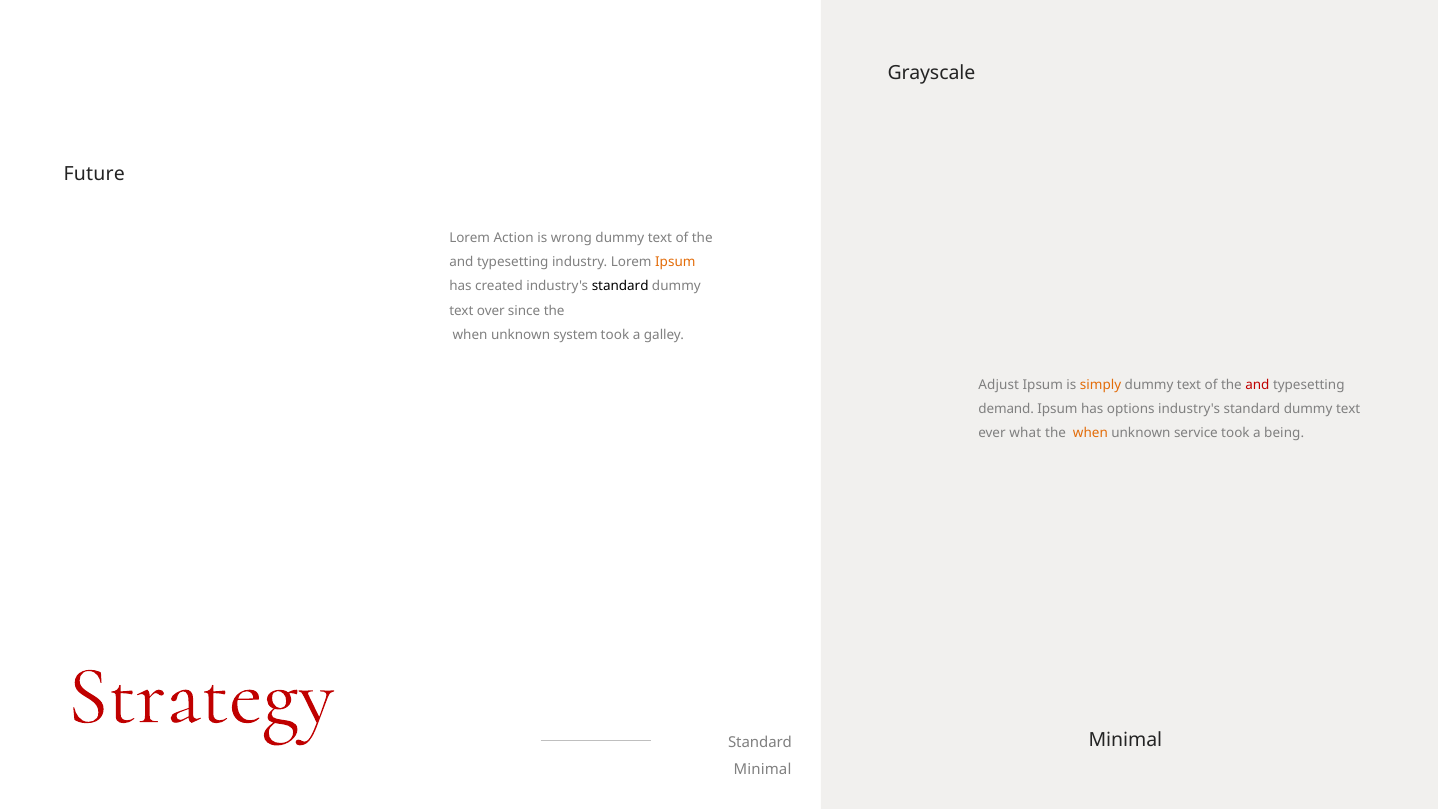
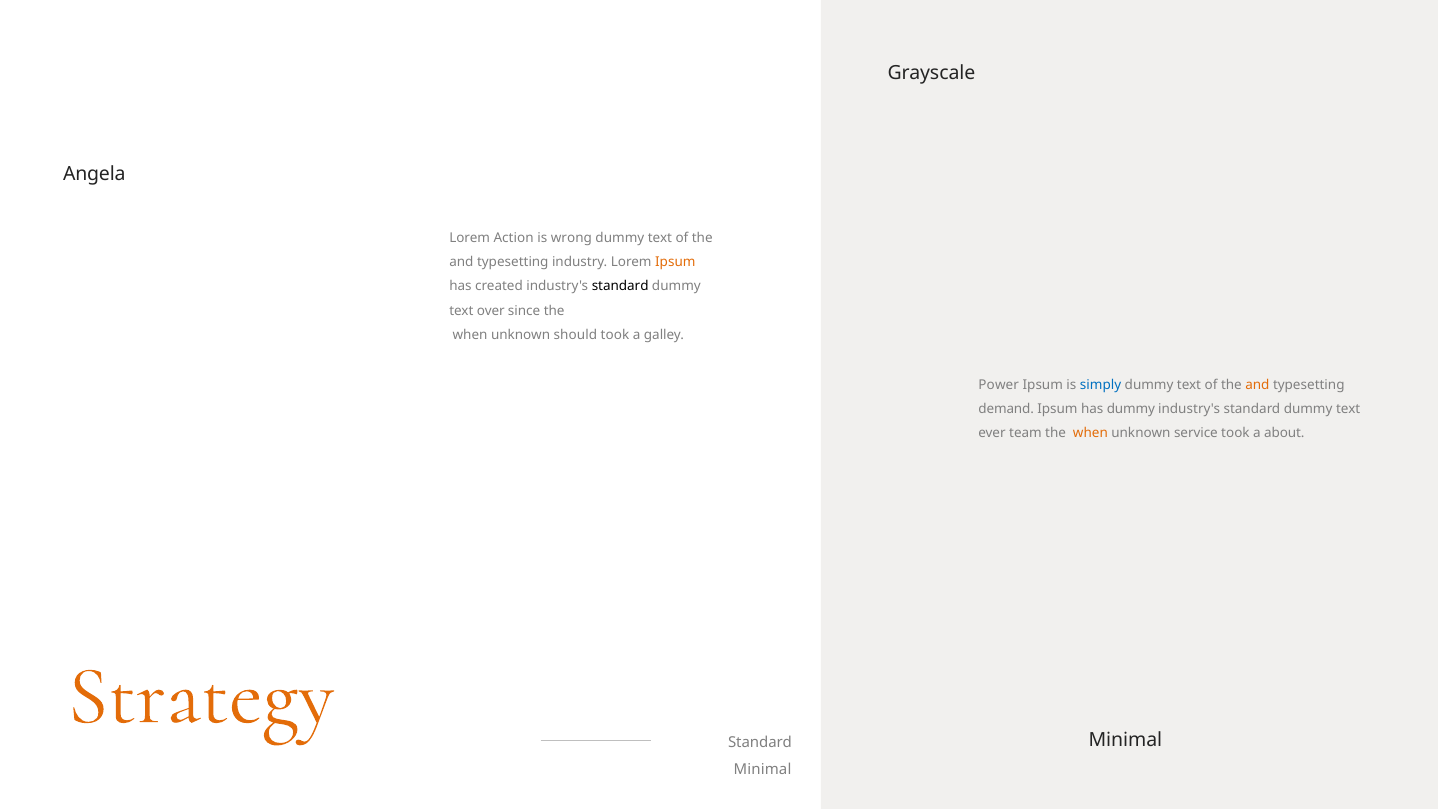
Future: Future -> Angela
system: system -> should
Adjust: Adjust -> Power
simply colour: orange -> blue
and at (1257, 385) colour: red -> orange
has options: options -> dummy
what: what -> team
being: being -> about
Strategy colour: red -> orange
